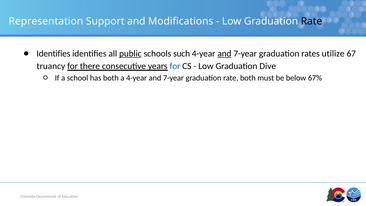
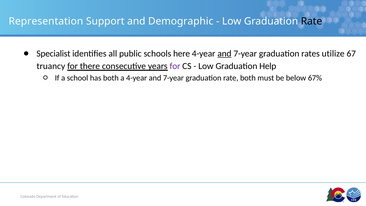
Modifications: Modifications -> Demographic
Identifies at (53, 54): Identifies -> Specialist
public underline: present -> none
such: such -> here
for at (175, 66) colour: blue -> purple
Dive: Dive -> Help
